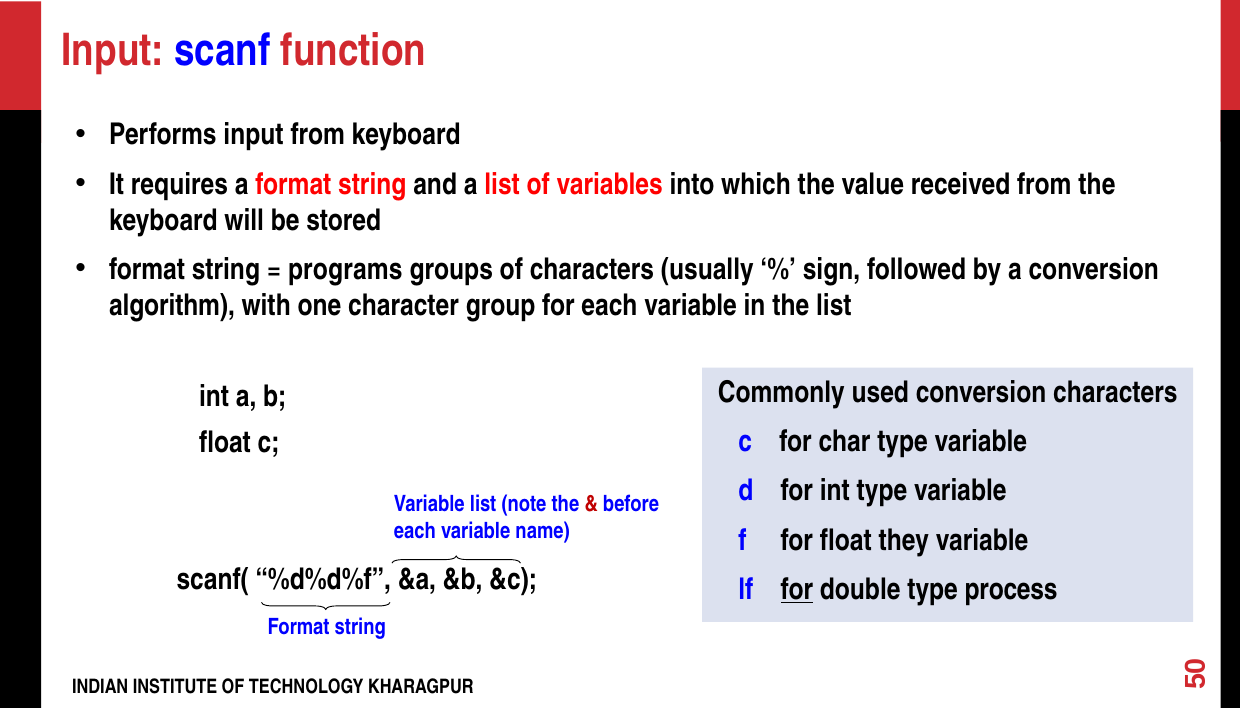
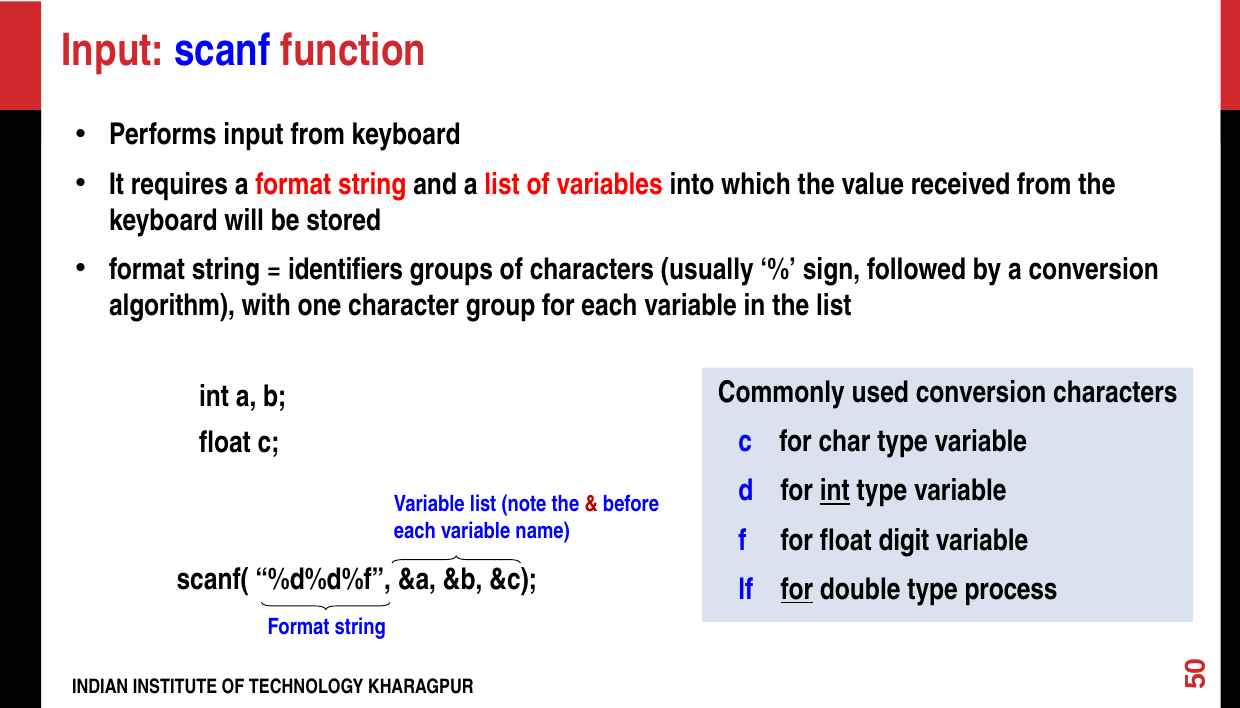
programs: programs -> identifiers
int at (835, 491) underline: none -> present
they: they -> digit
